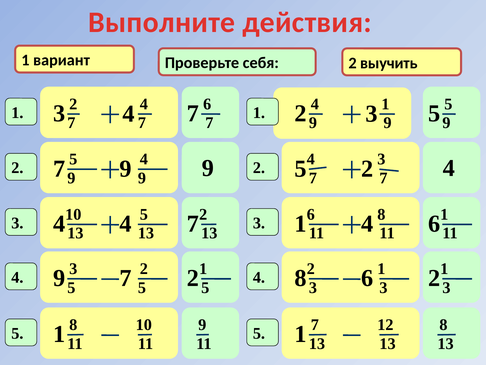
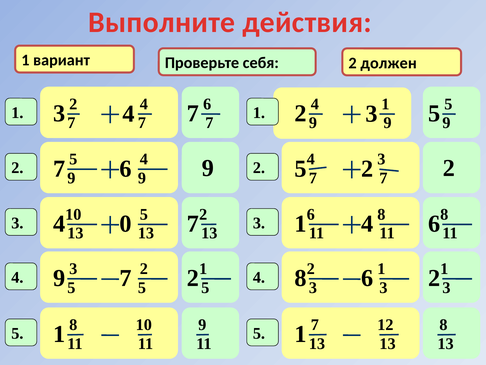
выучить: выучить -> должен
4 at (449, 168): 4 -> 2
7 9: 9 -> 6
4 4: 4 -> 0
7 1: 1 -> 8
